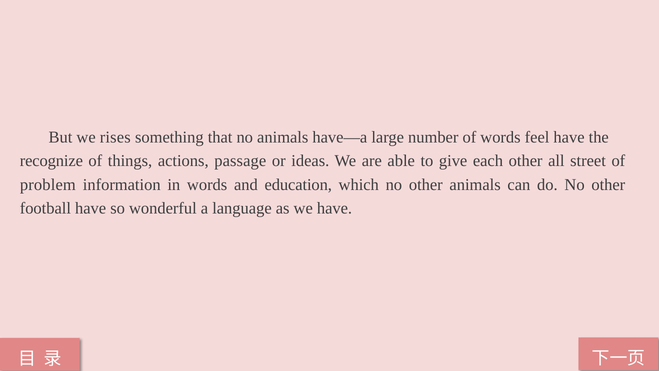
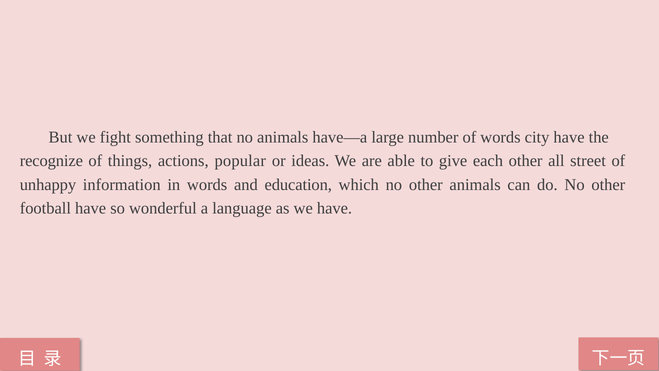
rises: rises -> fight
feel: feel -> city
passage: passage -> popular
problem: problem -> unhappy
